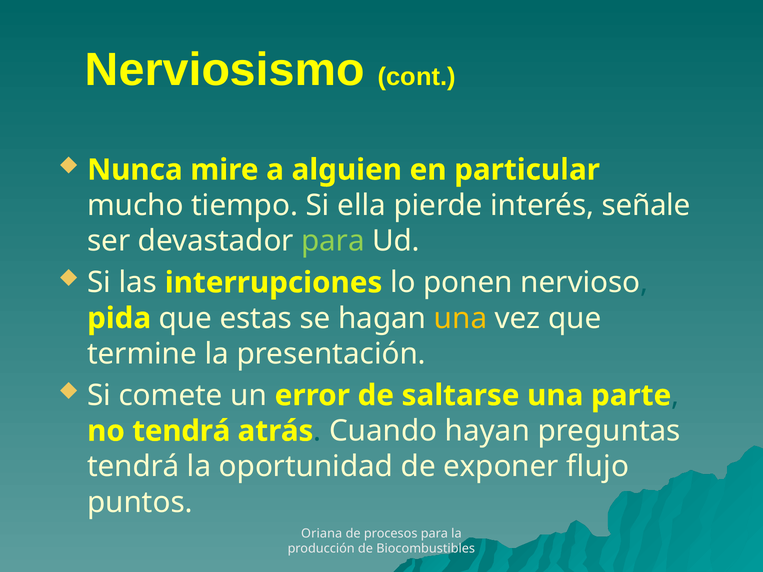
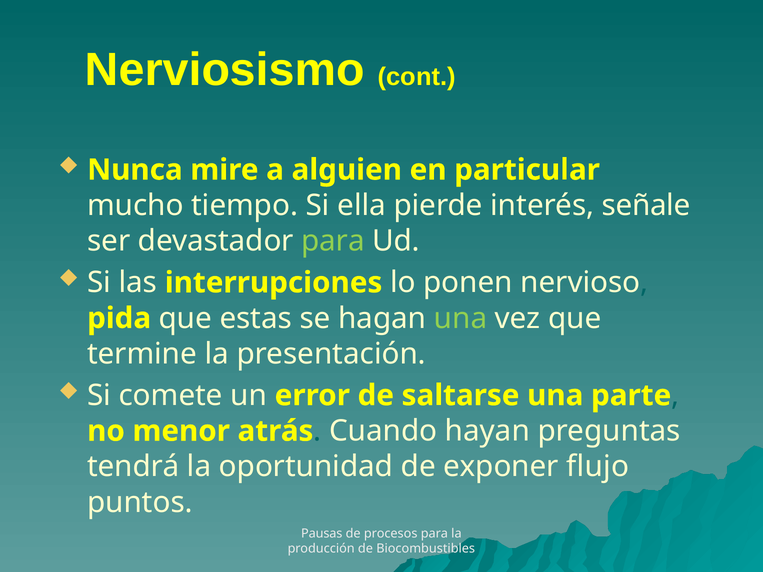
una at (461, 318) colour: yellow -> light green
no tendrá: tendrá -> menor
Oriana: Oriana -> Pausas
